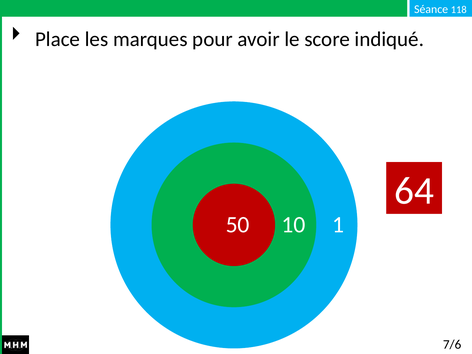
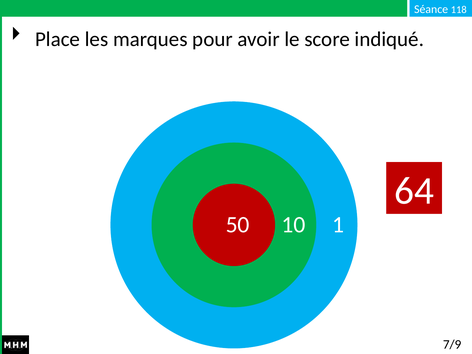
7/6: 7/6 -> 7/9
